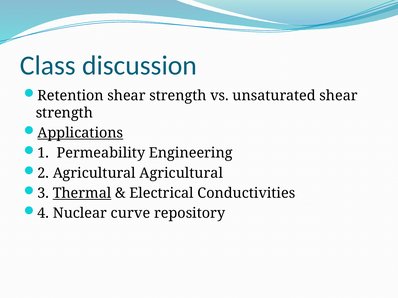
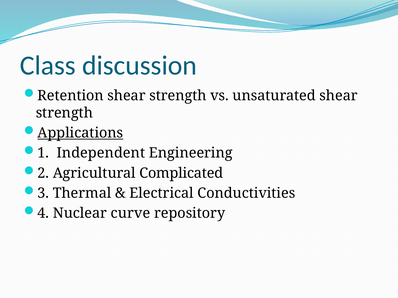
Permeability: Permeability -> Independent
Agricultural Agricultural: Agricultural -> Complicated
Thermal underline: present -> none
